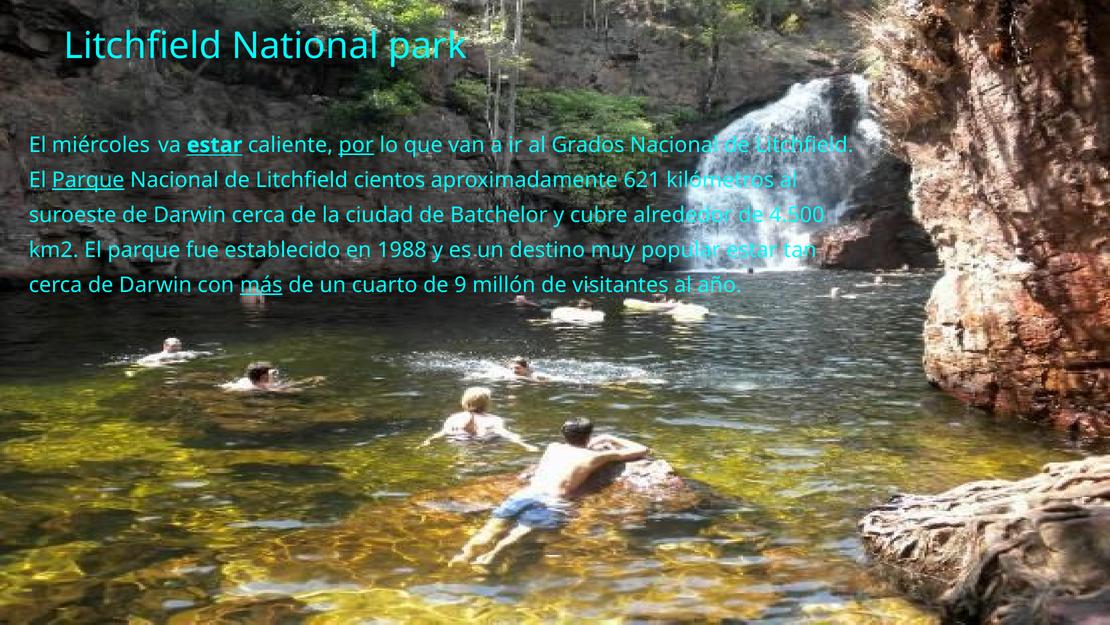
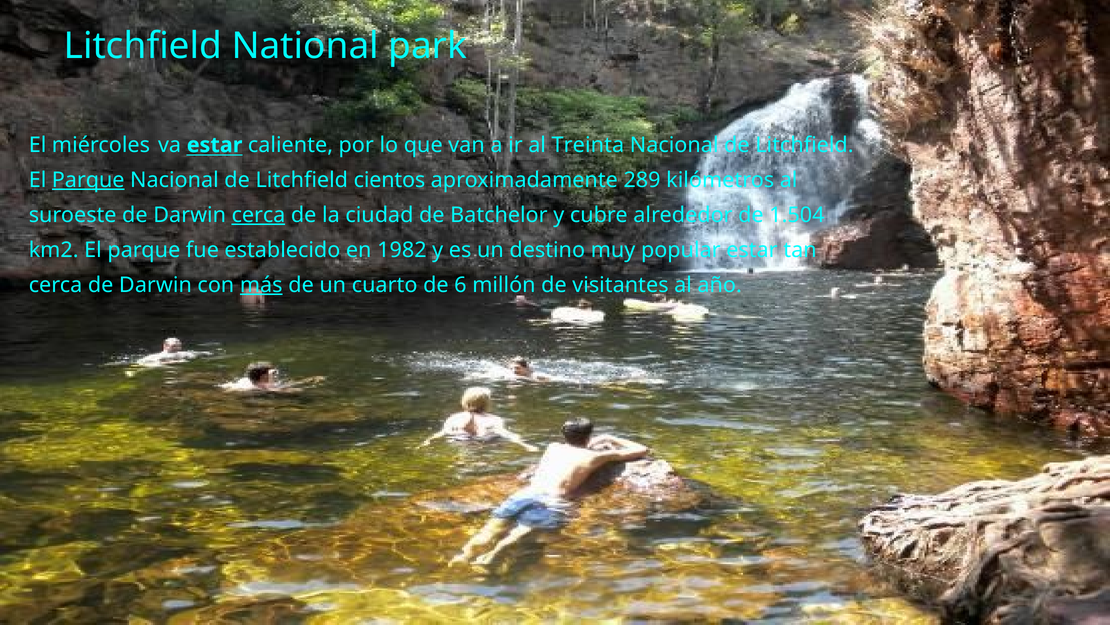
por underline: present -> none
Grados: Grados -> Treinta
621: 621 -> 289
cerca at (259, 215) underline: none -> present
4.500: 4.500 -> 1.504
1988: 1988 -> 1982
9: 9 -> 6
